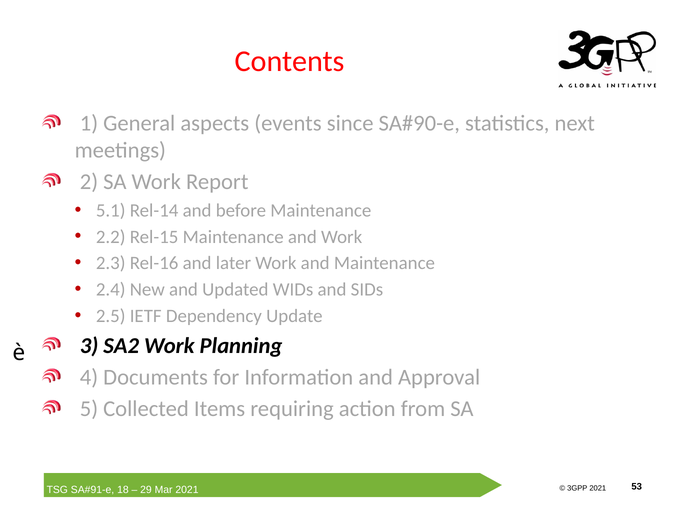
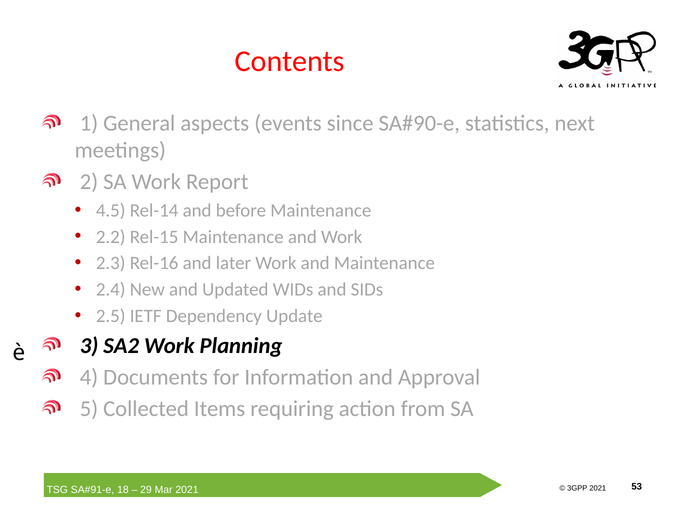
5.1: 5.1 -> 4.5
